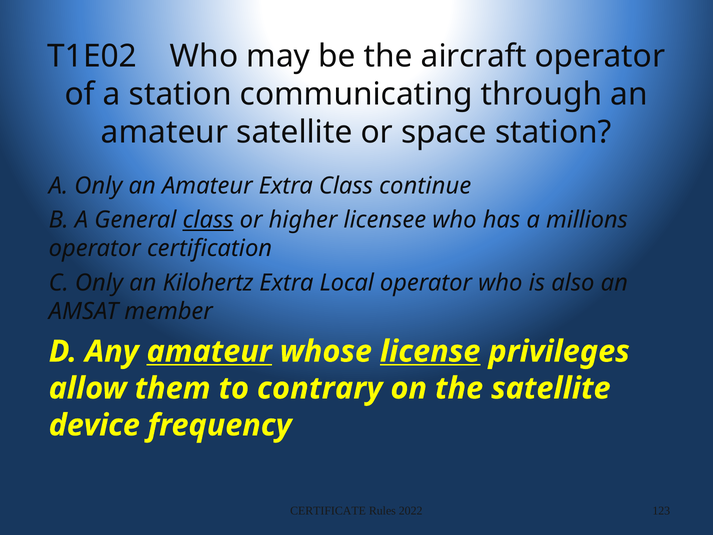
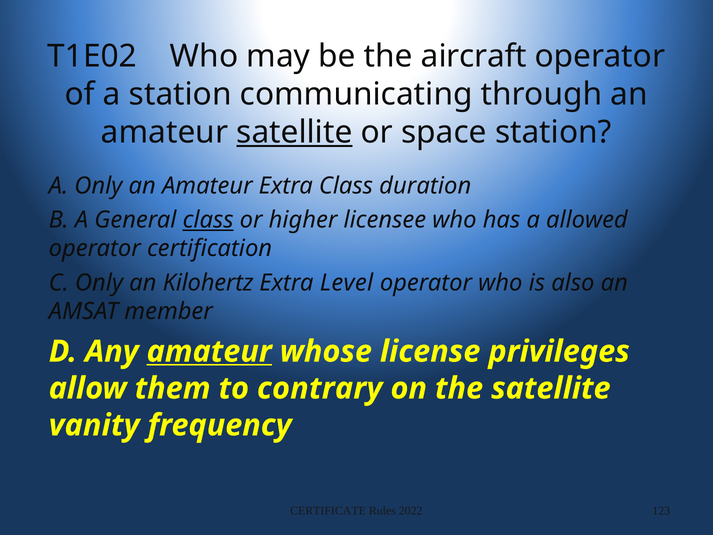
satellite at (294, 132) underline: none -> present
continue: continue -> duration
millions: millions -> allowed
Local: Local -> Level
license underline: present -> none
device: device -> vanity
